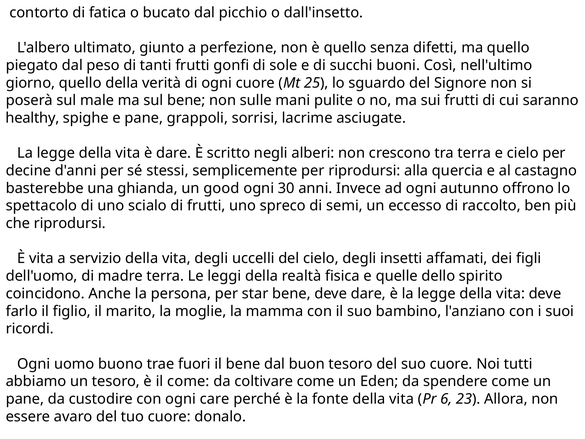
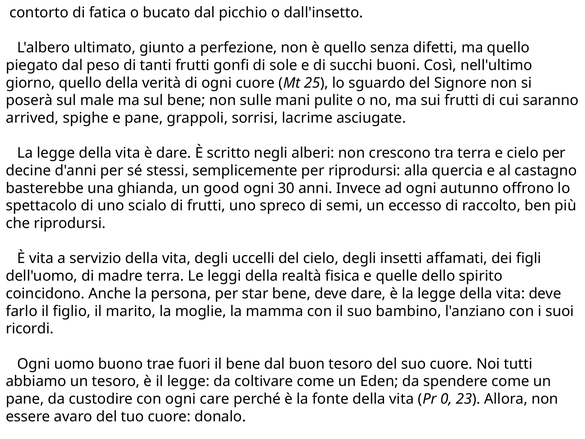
healthy: healthy -> arrived
il come: come -> legge
6: 6 -> 0
